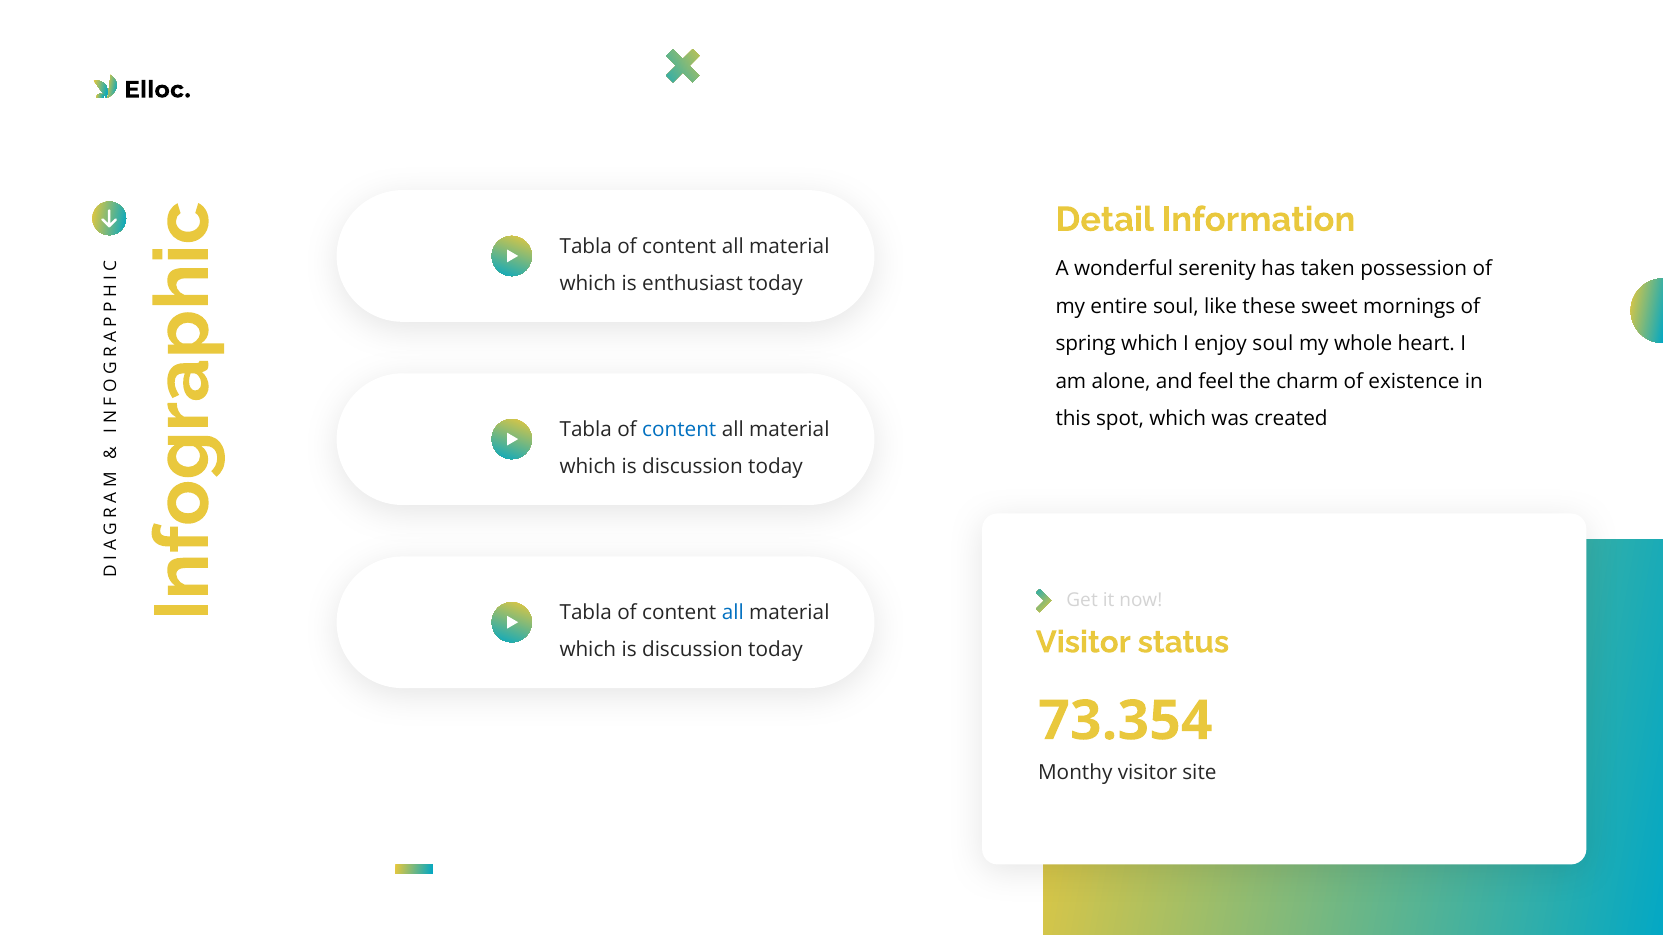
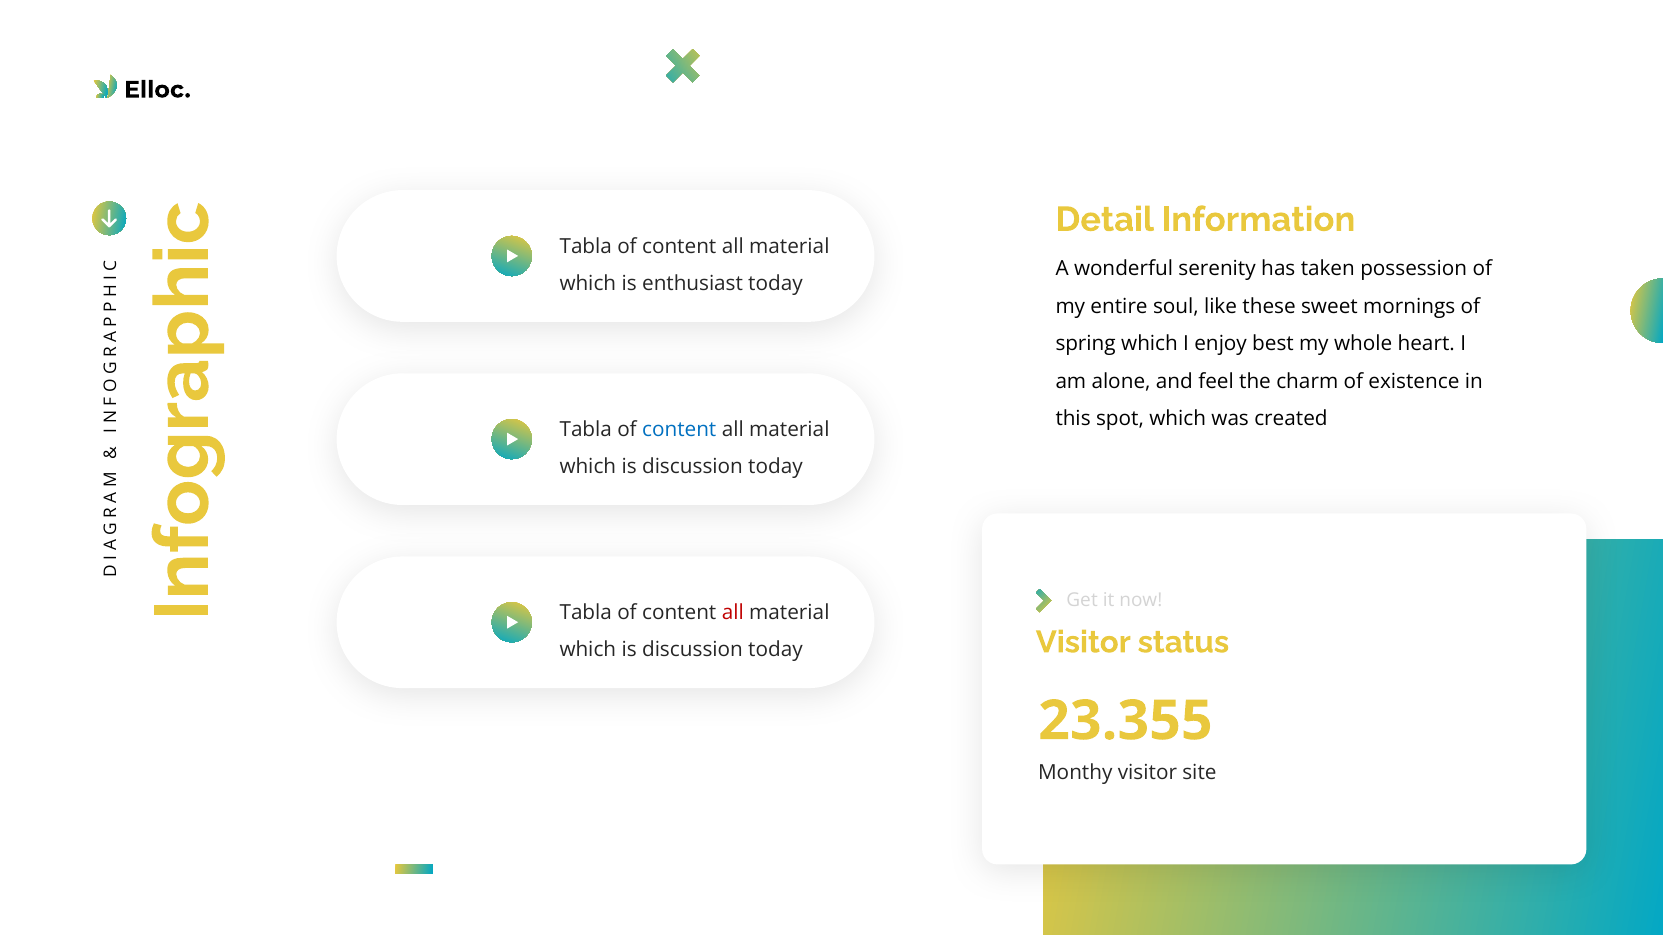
enjoy soul: soul -> best
all at (733, 613) colour: blue -> red
73.354: 73.354 -> 23.355
